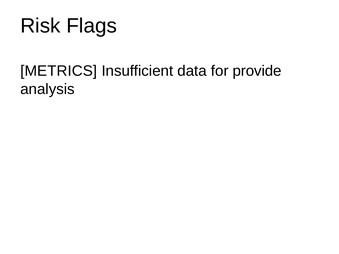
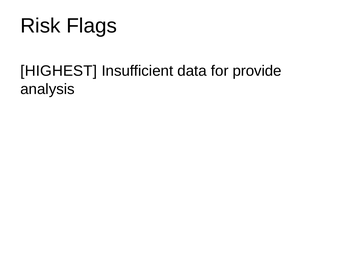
METRICS: METRICS -> HIGHEST
